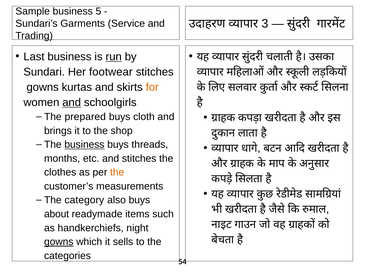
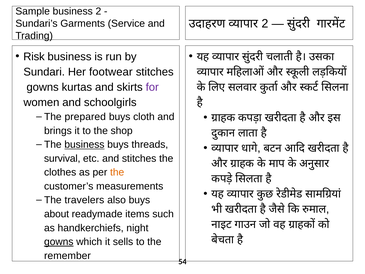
business 5: 5 -> 2
3 at (265, 24): 3 -> 2
Last: Last -> Risk
run underline: present -> none
for colour: orange -> purple
and at (72, 102) underline: present -> none
months: months -> survival
category: category -> travelers
categories: categories -> remember
